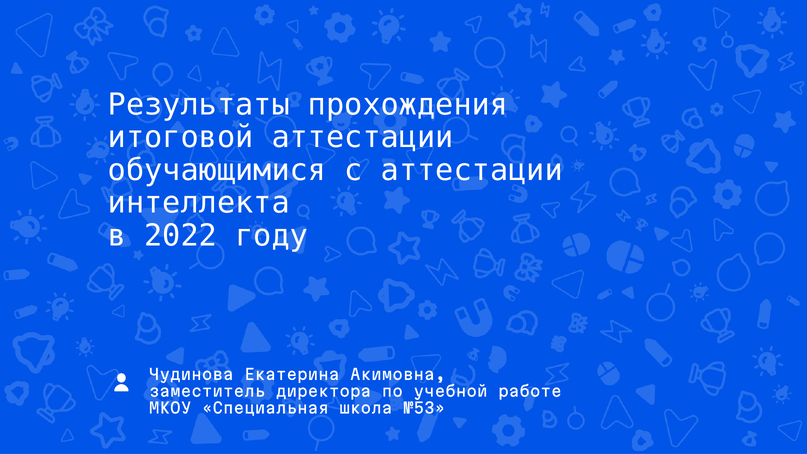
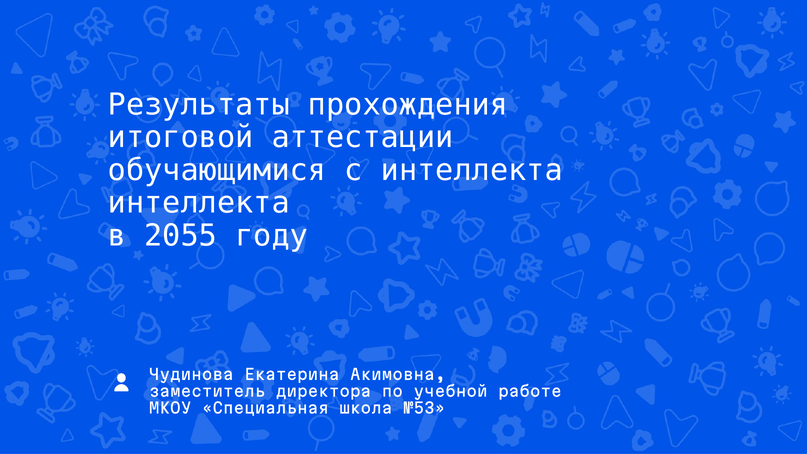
с аттестации: аттестации -> интеллекта
2022: 2022 -> 2055
